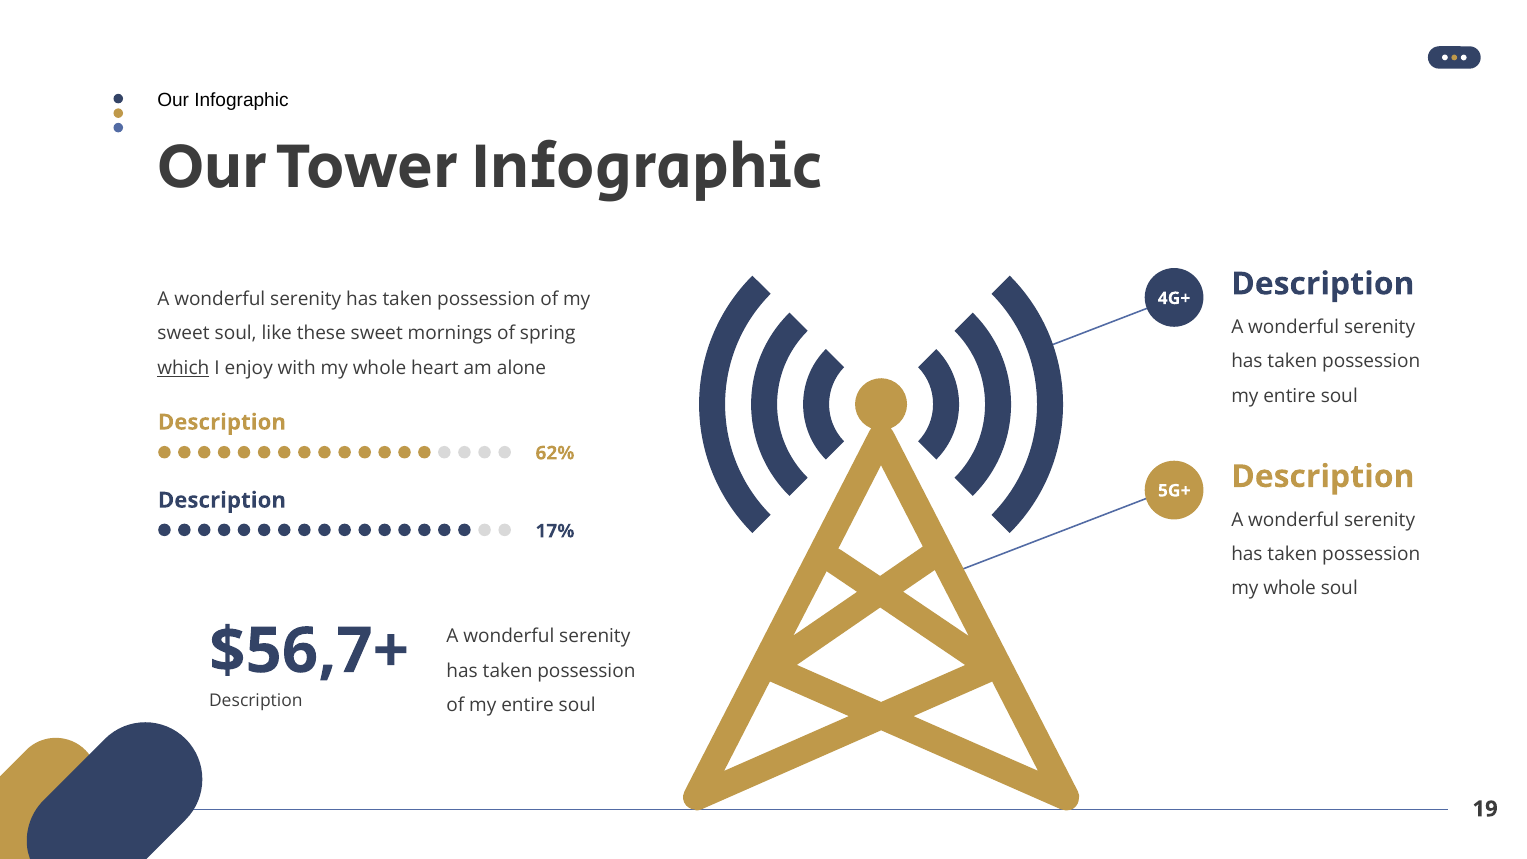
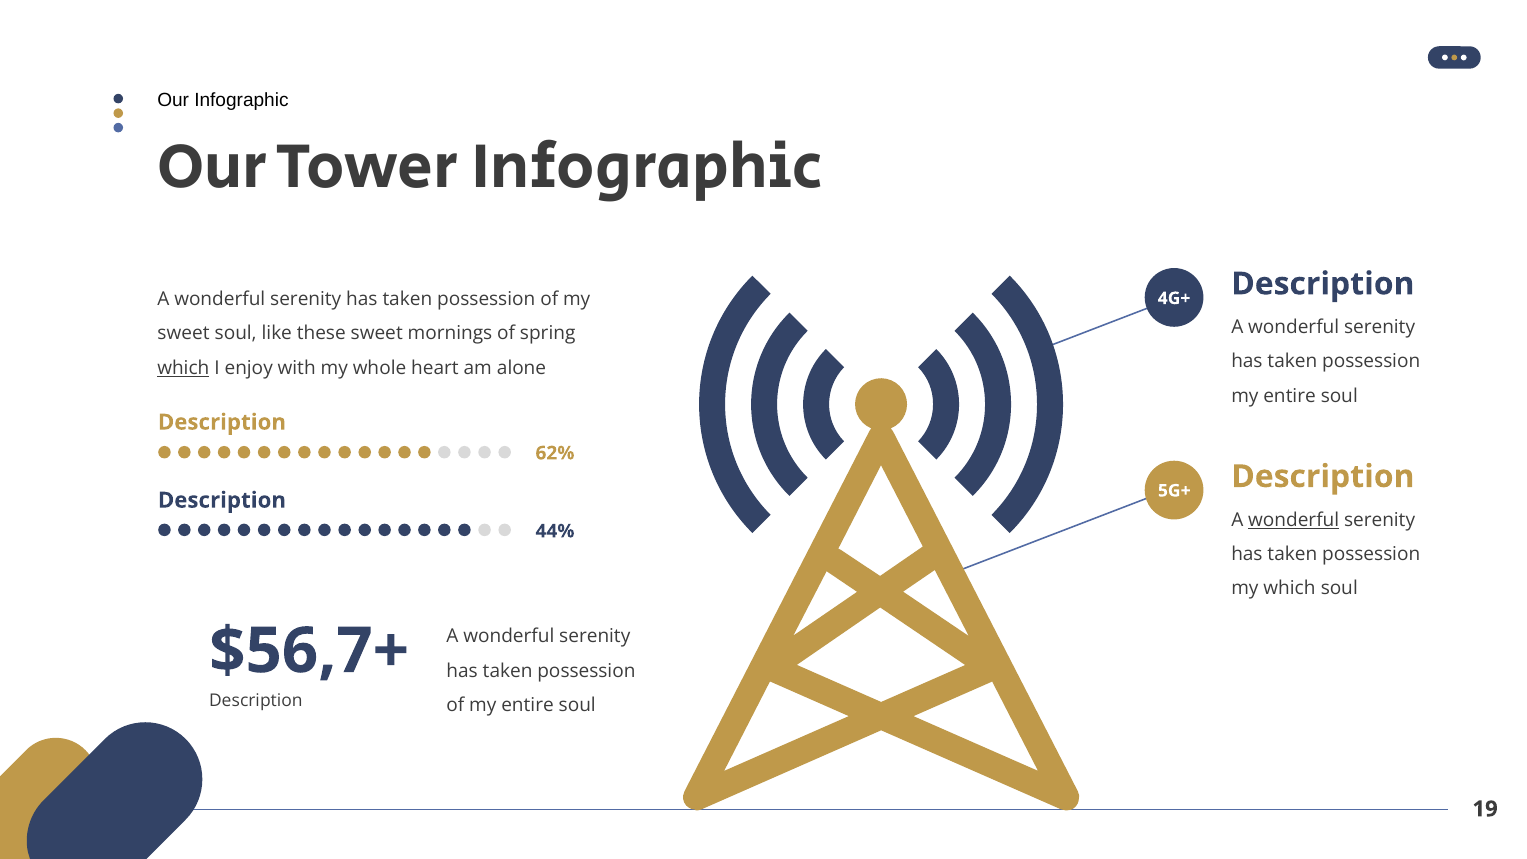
wonderful at (1294, 520) underline: none -> present
17%: 17% -> 44%
whole at (1290, 589): whole -> which
